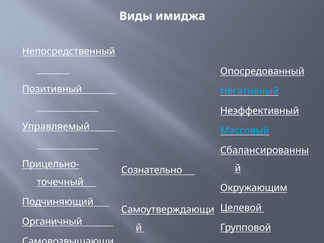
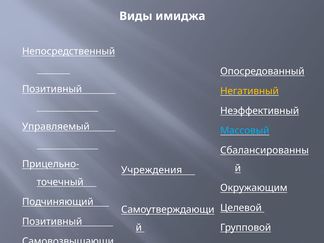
Негативный colour: light blue -> yellow
Сознательно: Сознательно -> Учреждения
Органичный at (52, 222): Органичный -> Позитивный
